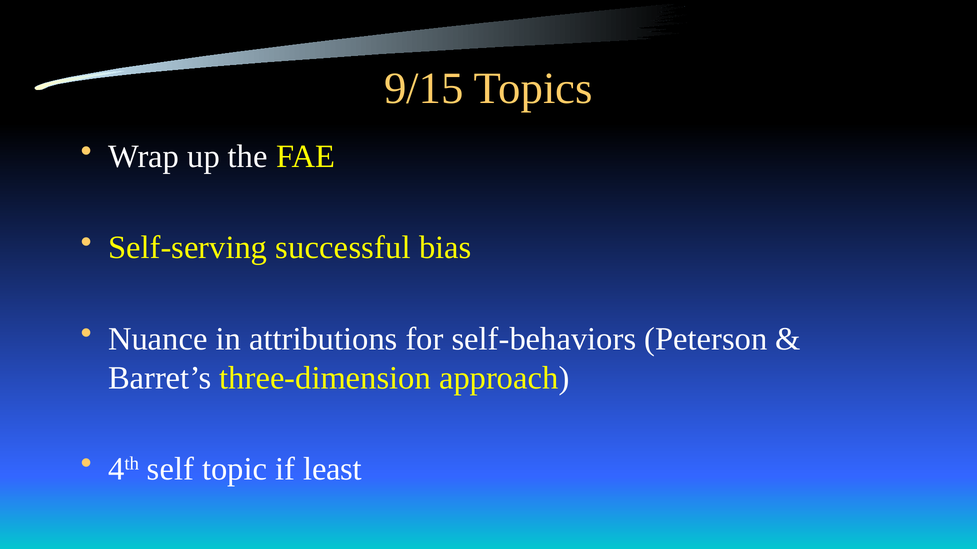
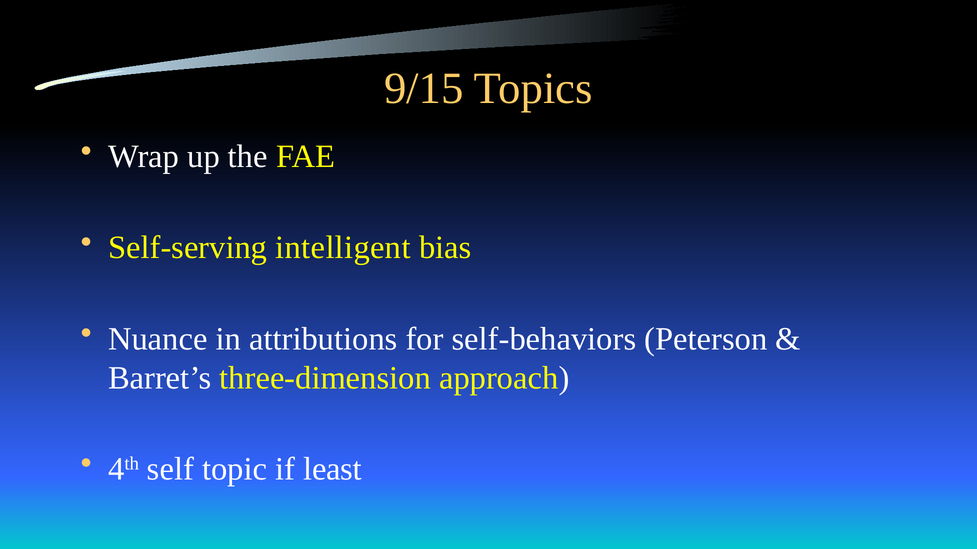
successful: successful -> intelligent
